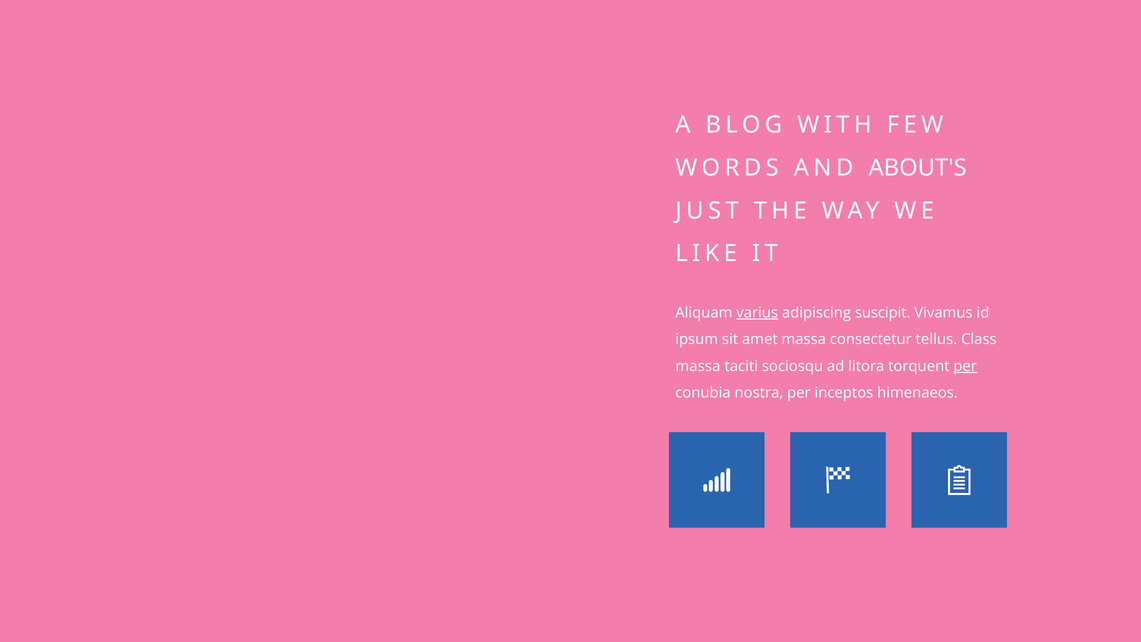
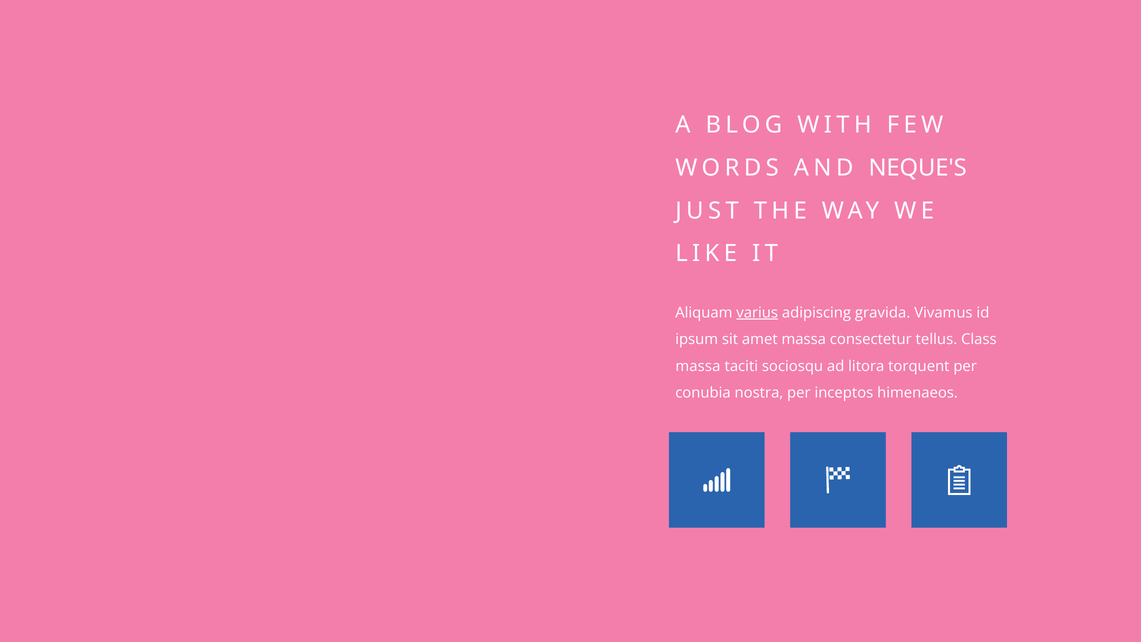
ABOUT'S: ABOUT'S -> NEQUE'S
suscipit: suscipit -> gravida
per at (965, 366) underline: present -> none
